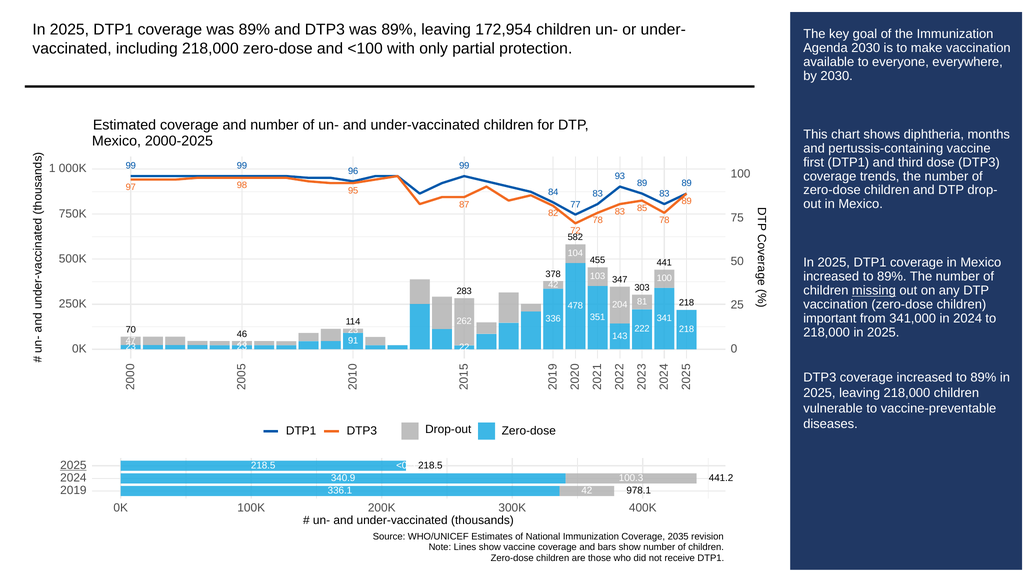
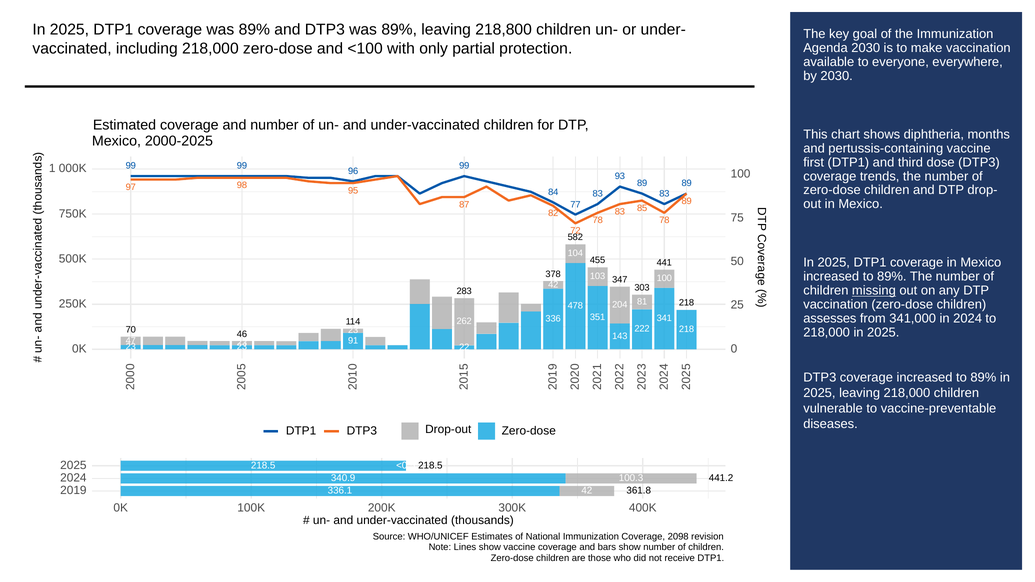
172,954: 172,954 -> 218,800
important: important -> assesses
2025 at (73, 465) underline: present -> none
978.1: 978.1 -> 361.8
2035: 2035 -> 2098
